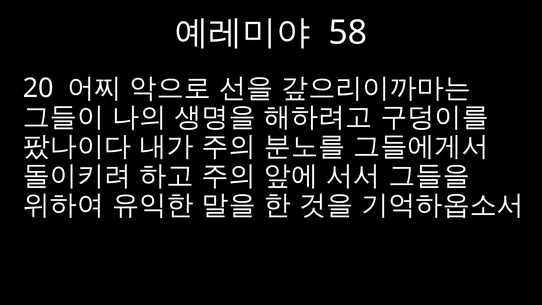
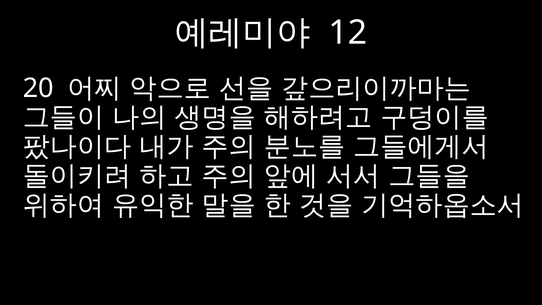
58: 58 -> 12
